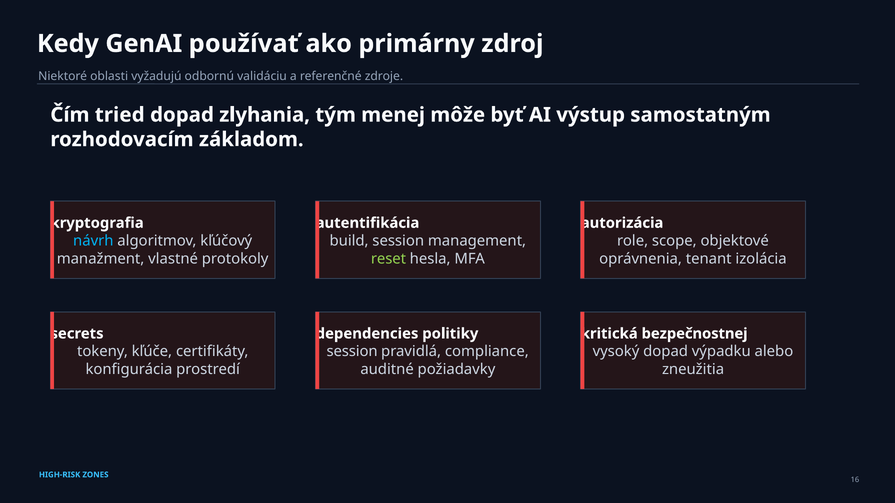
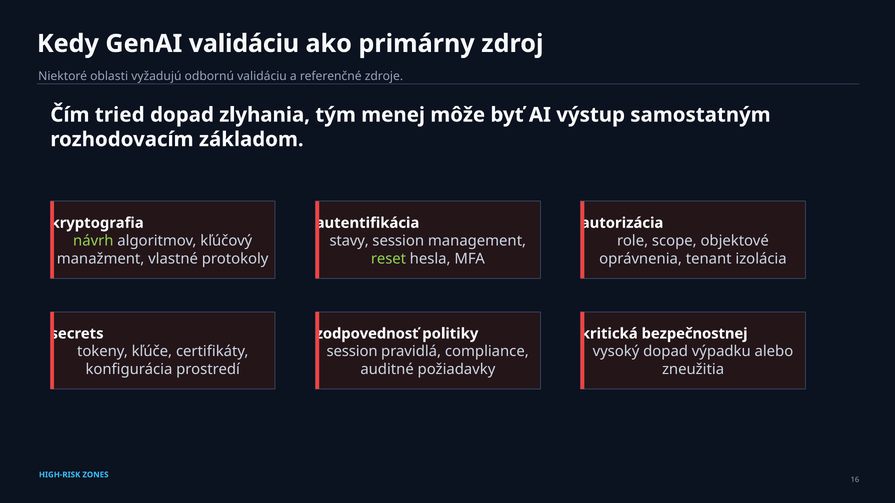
GenAI používať: používať -> validáciu
návrh colour: light blue -> light green
build: build -> stavy
dependencies: dependencies -> zodpovednosť
